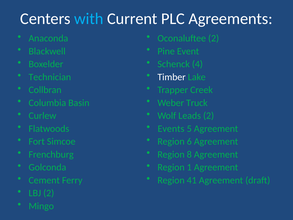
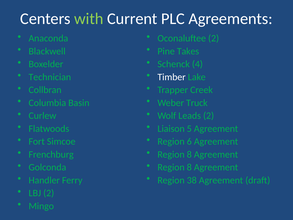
with colour: light blue -> light green
Event: Event -> Takes
Events: Events -> Liaison
1 at (189, 167): 1 -> 8
Cement: Cement -> Handler
41: 41 -> 38
